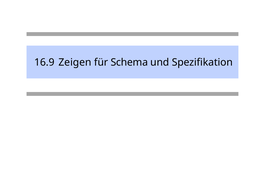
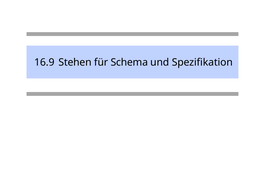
Zeigen: Zeigen -> Stehen
